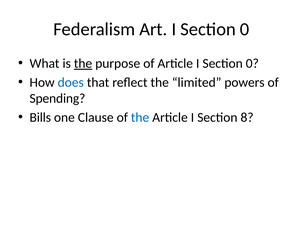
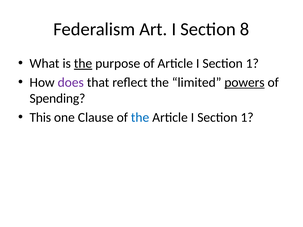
Art I Section 0: 0 -> 8
0 at (252, 64): 0 -> 1
does colour: blue -> purple
powers underline: none -> present
Bills: Bills -> This
8 at (247, 117): 8 -> 1
